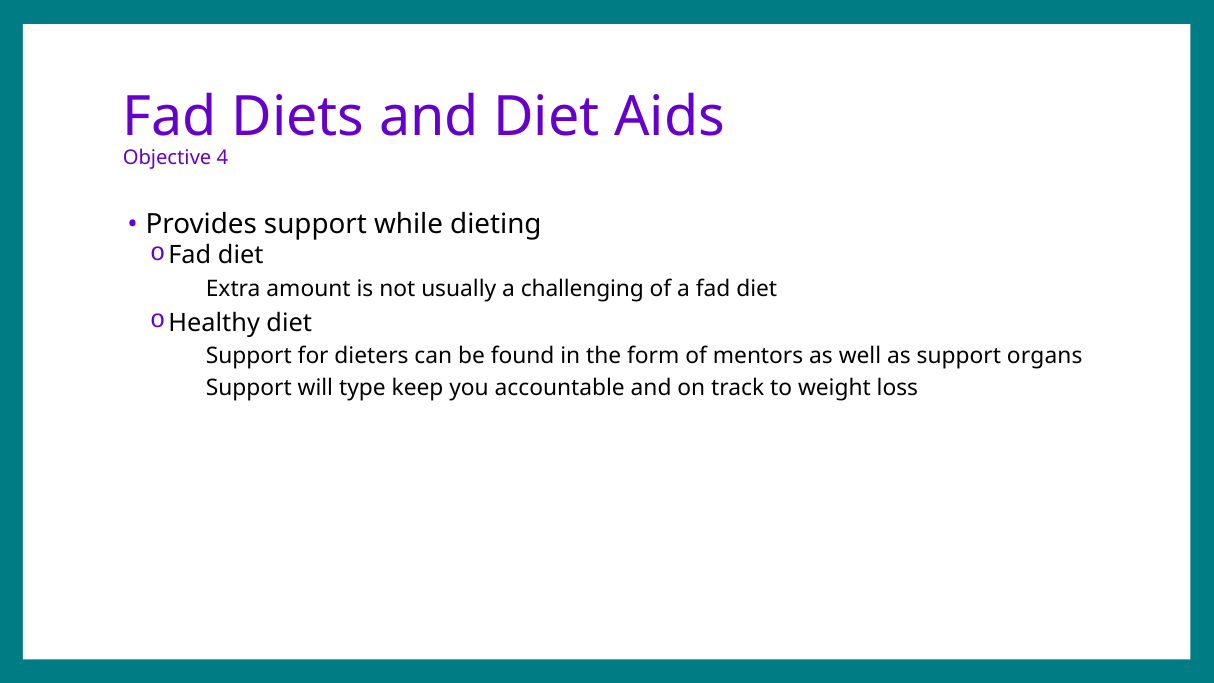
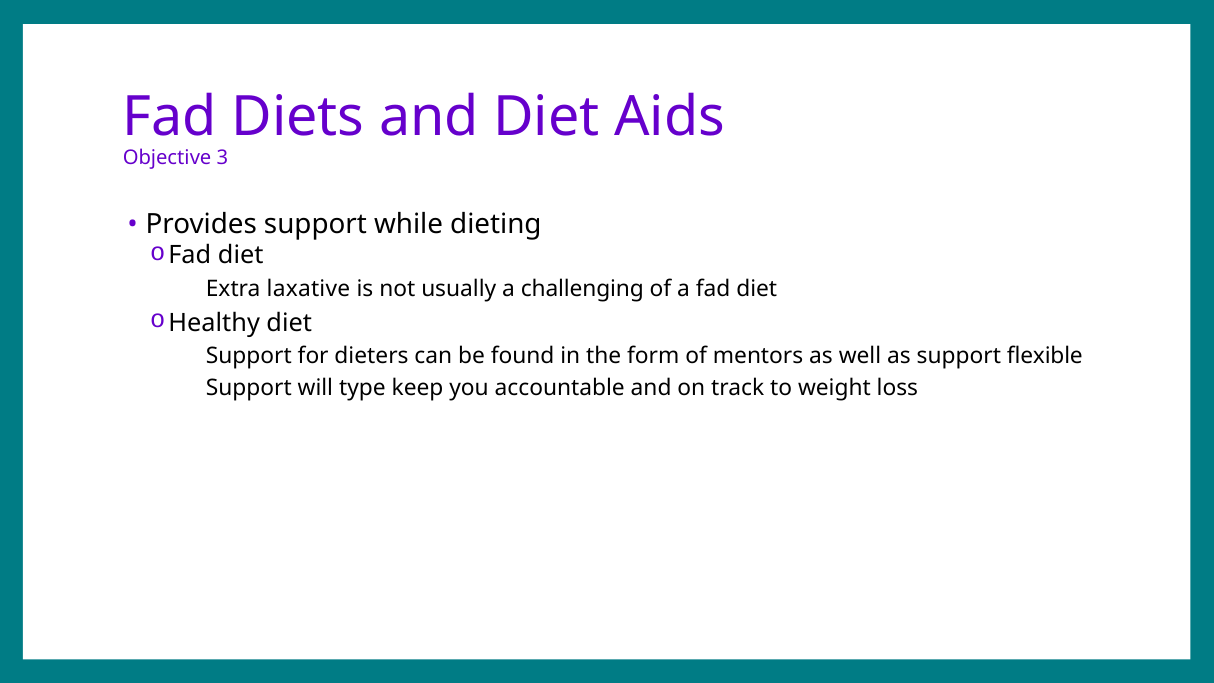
4: 4 -> 3
amount: amount -> laxative
organs: organs -> flexible
